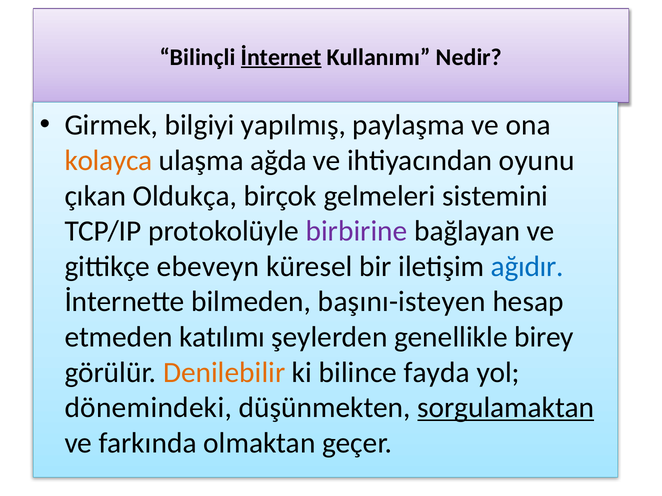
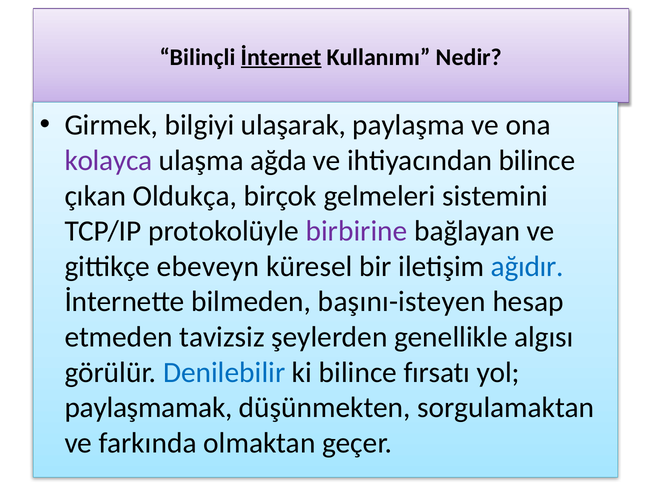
yapılmış: yapılmış -> ulaşarak
kolayca colour: orange -> purple
ihtiyacından oyunu: oyunu -> bilince
katılımı: katılımı -> tavizsiz
birey: birey -> algısı
Denilebilir colour: orange -> blue
fayda: fayda -> fırsatı
dönemindeki: dönemindeki -> paylaşmamak
sorgulamaktan underline: present -> none
